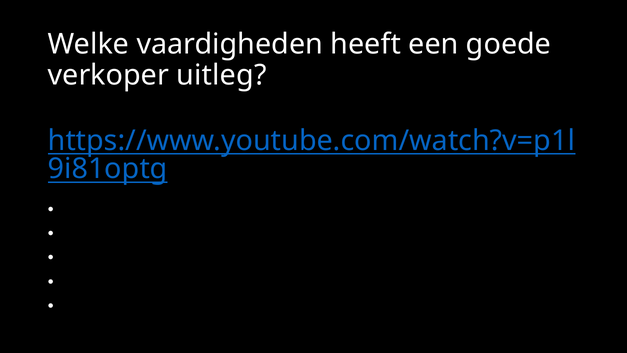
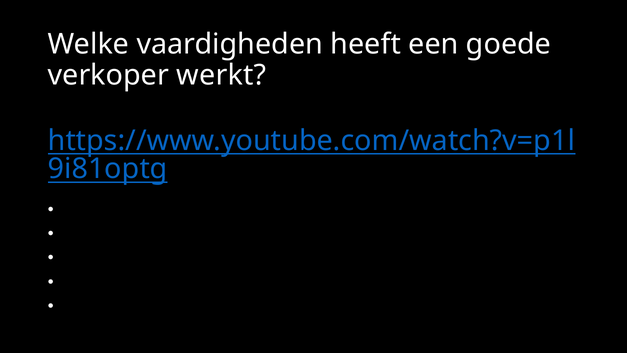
uitleg: uitleg -> werkt
